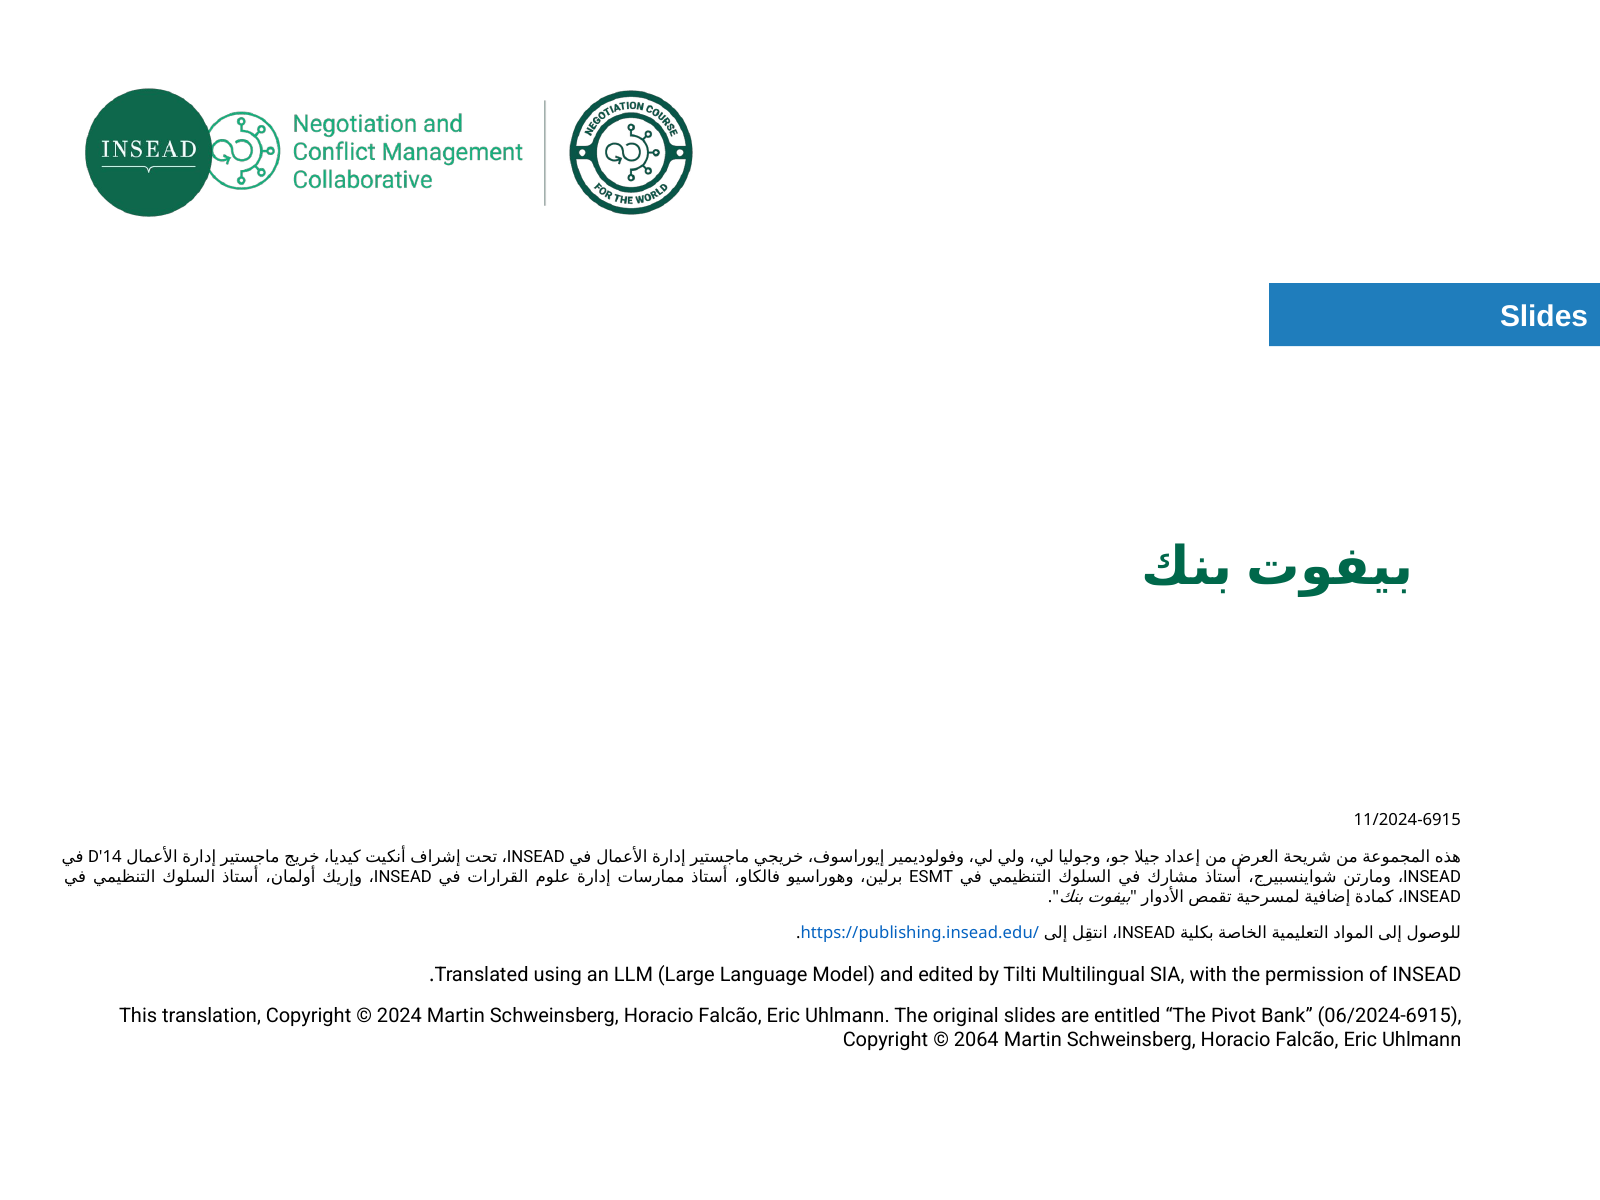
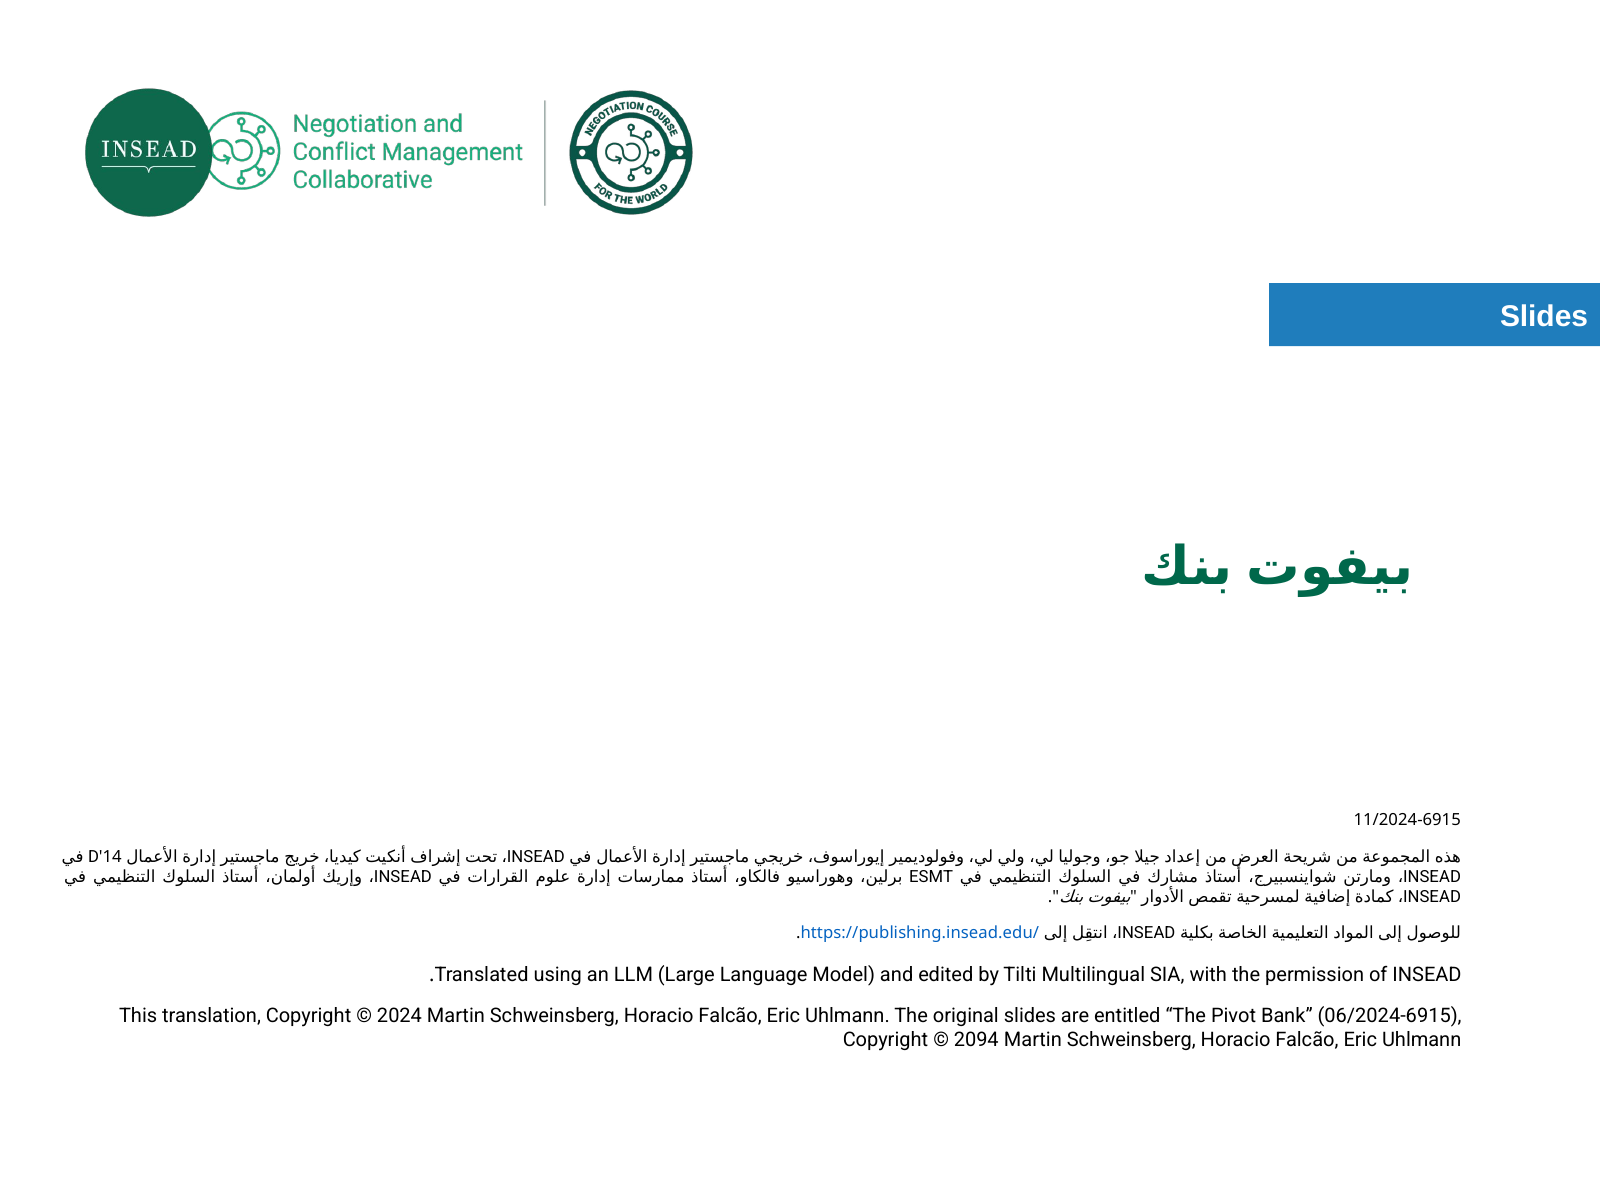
2064: 2064 -> 2094
